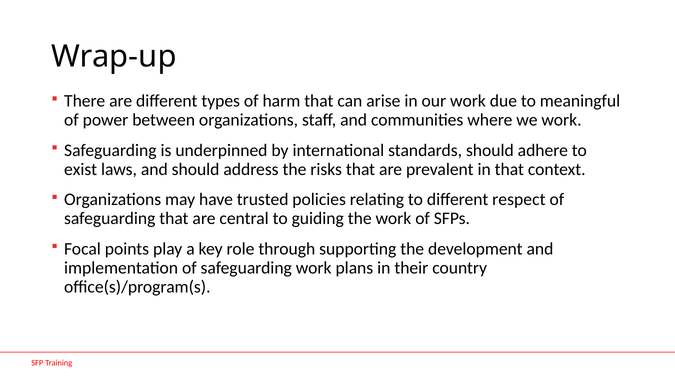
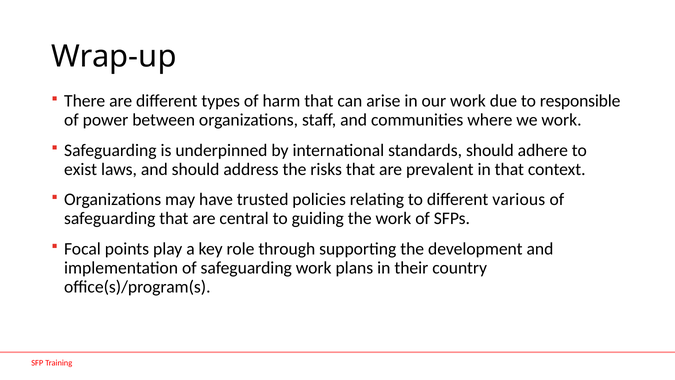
meaningful: meaningful -> responsible
respect: respect -> various
